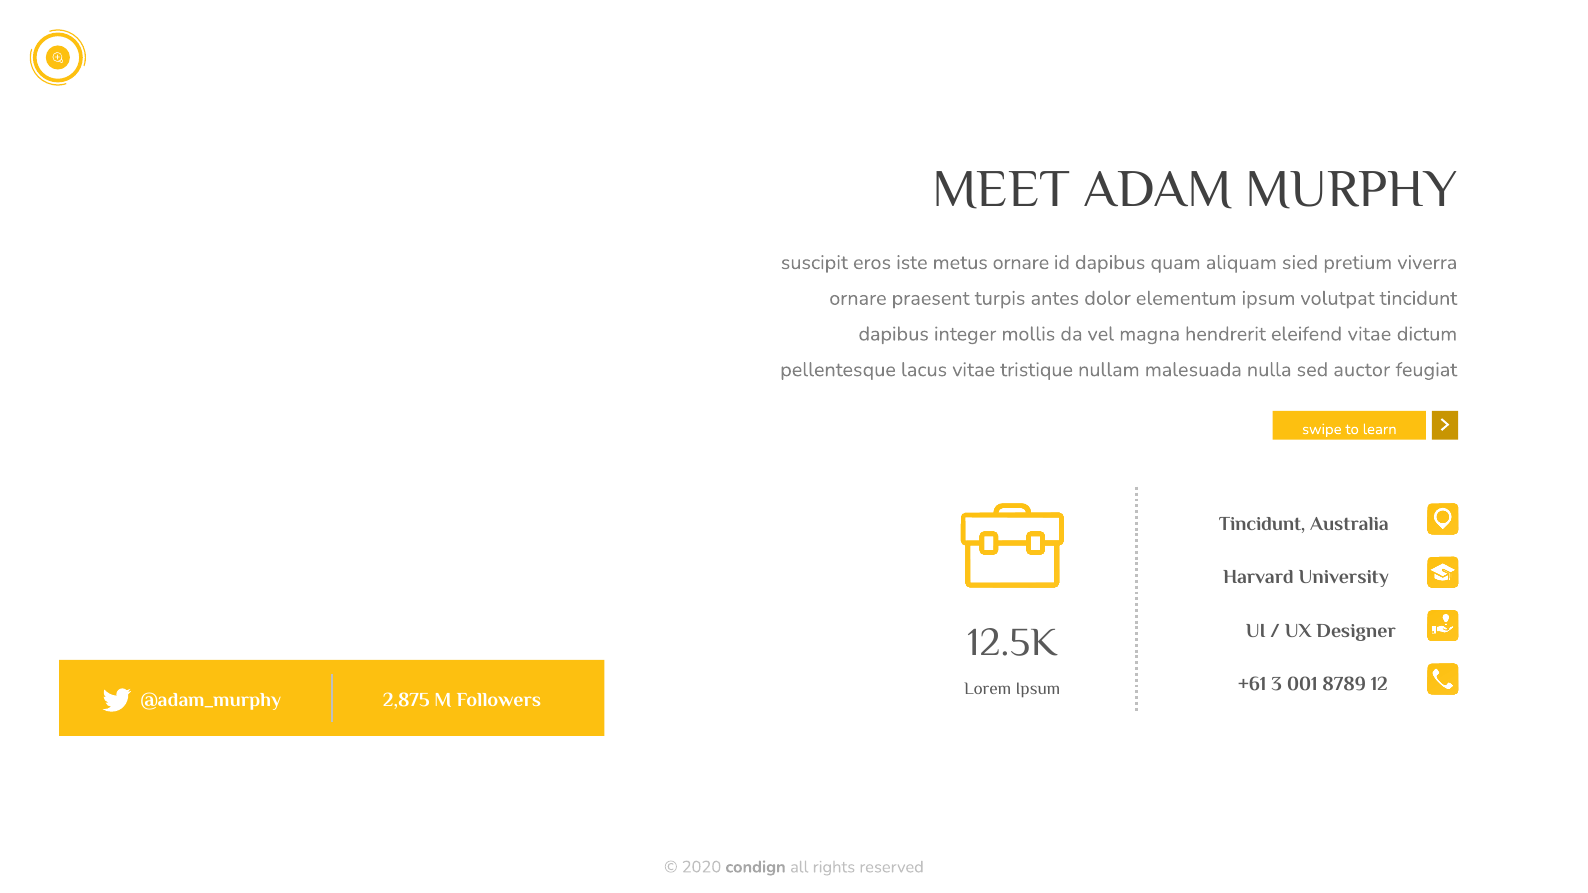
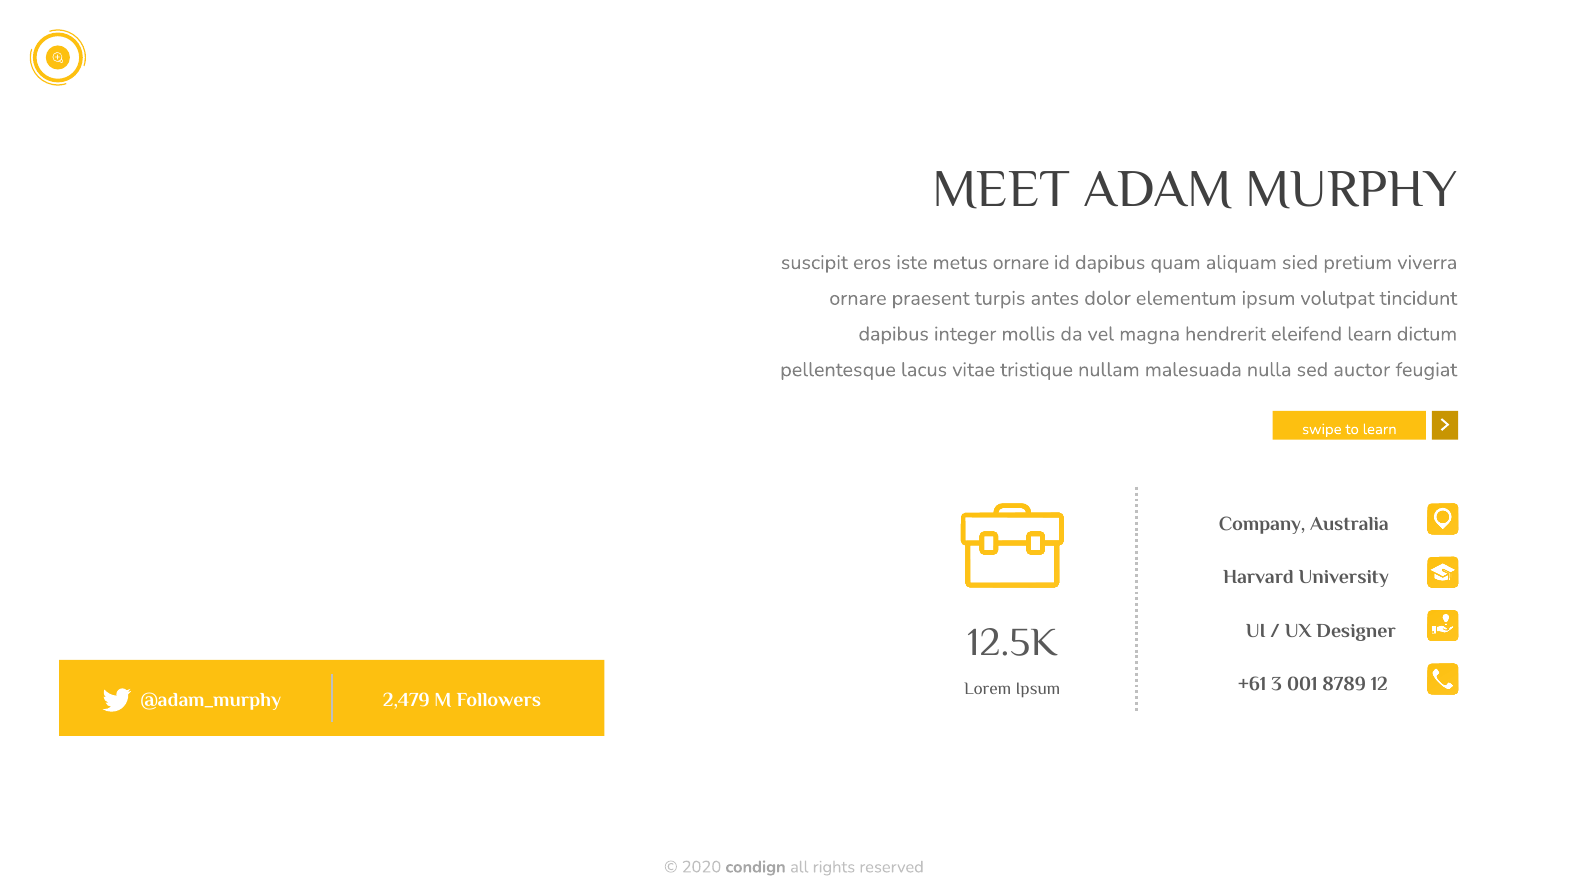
eleifend vitae: vitae -> learn
Tincidunt at (1262, 524): Tincidunt -> Company
2,875: 2,875 -> 2,479
